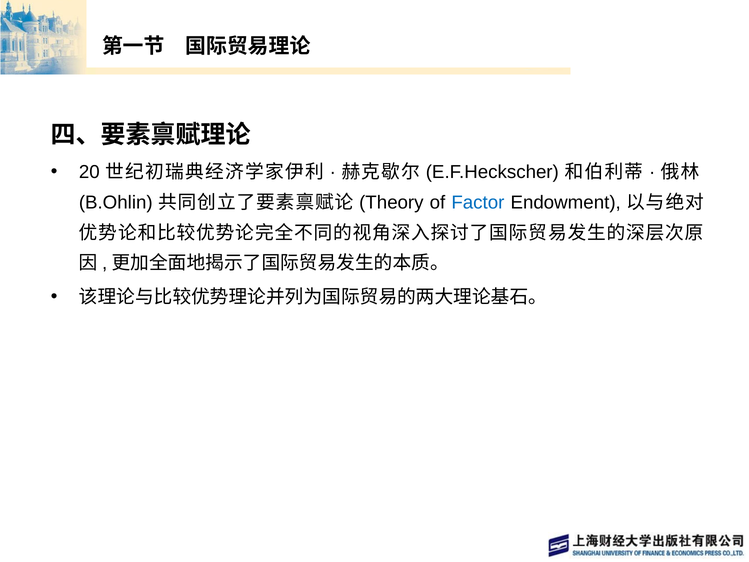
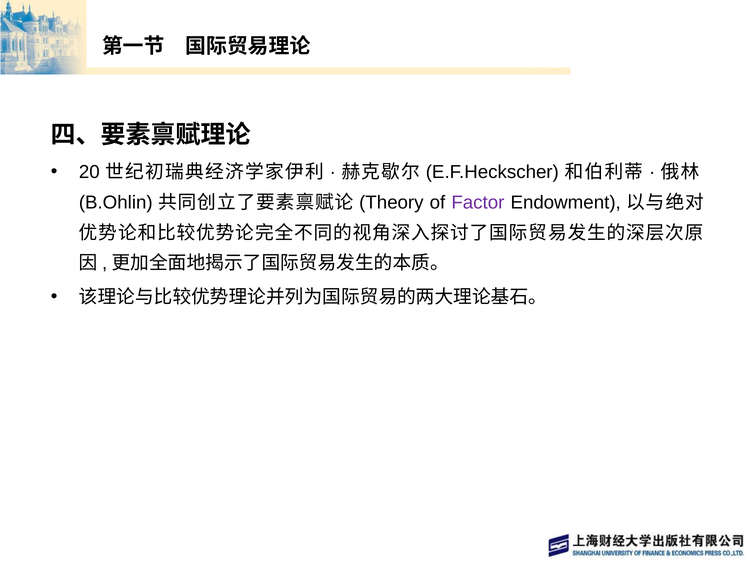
Factor colour: blue -> purple
